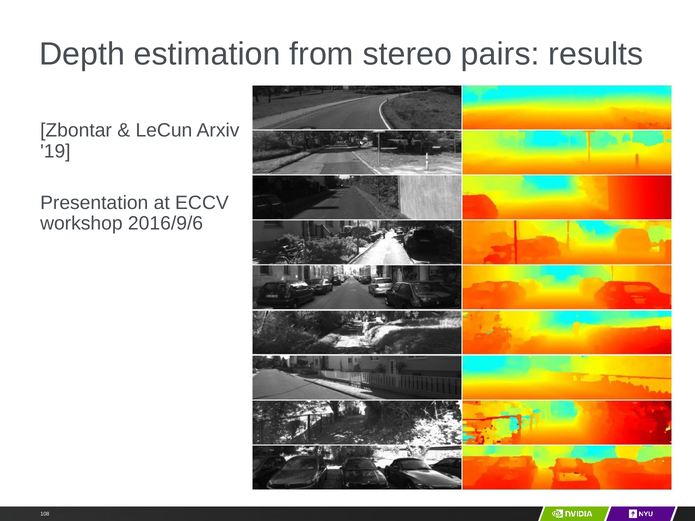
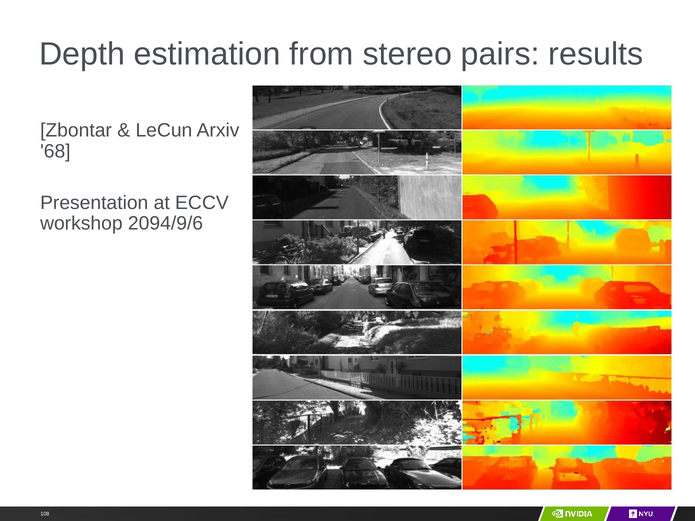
19: 19 -> 68
2016/9/6: 2016/9/6 -> 2094/9/6
